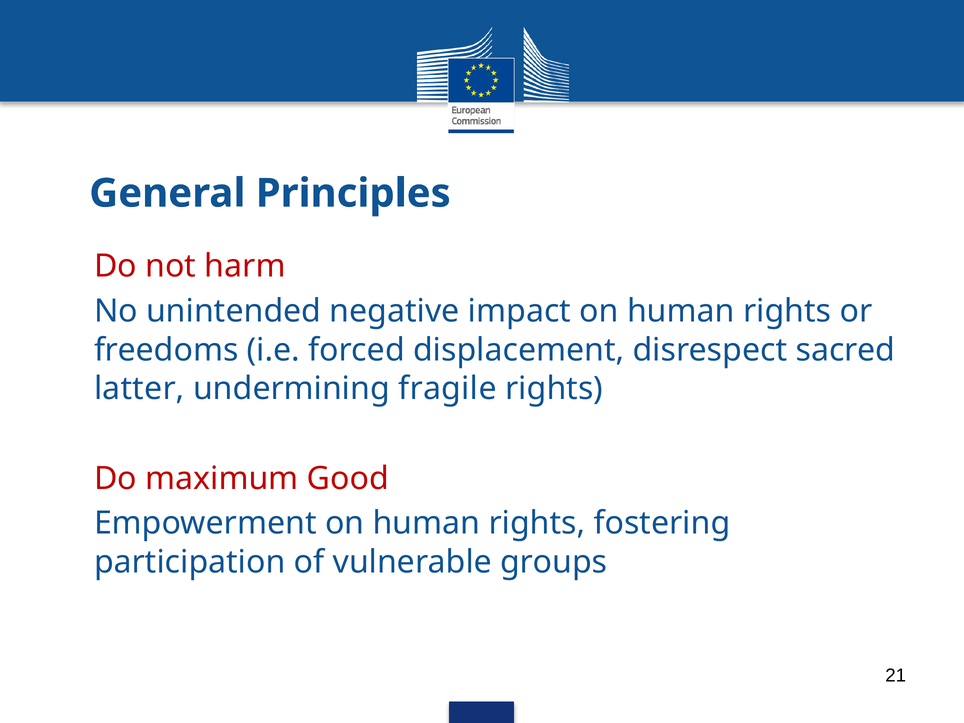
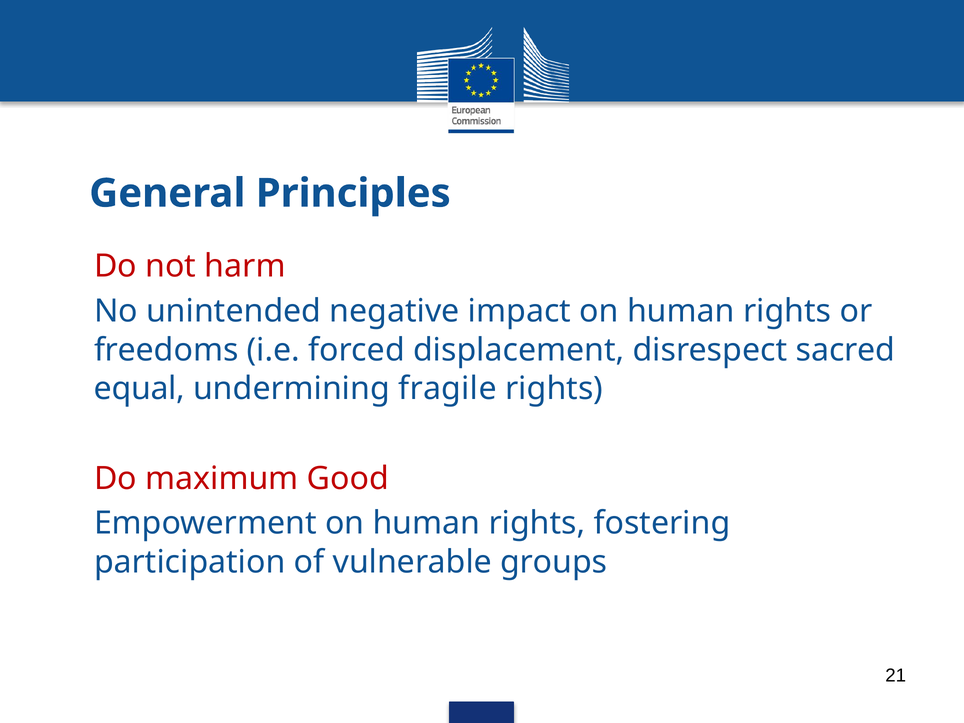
latter: latter -> equal
